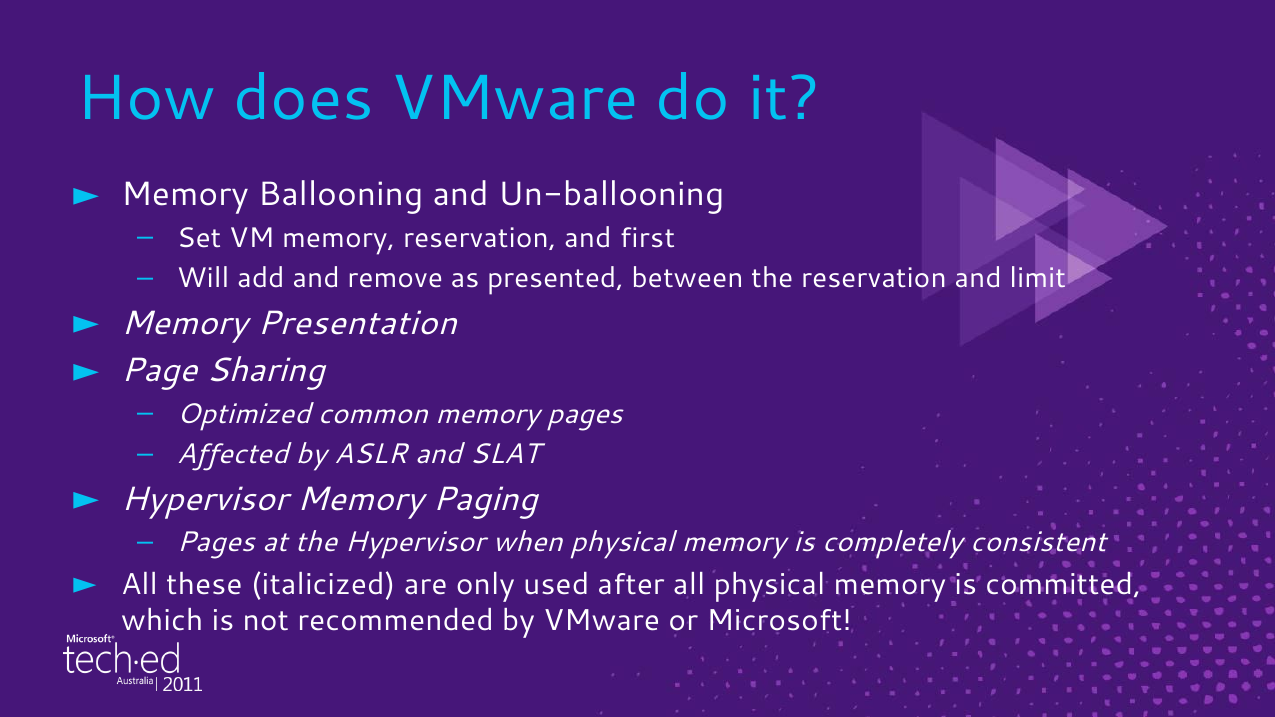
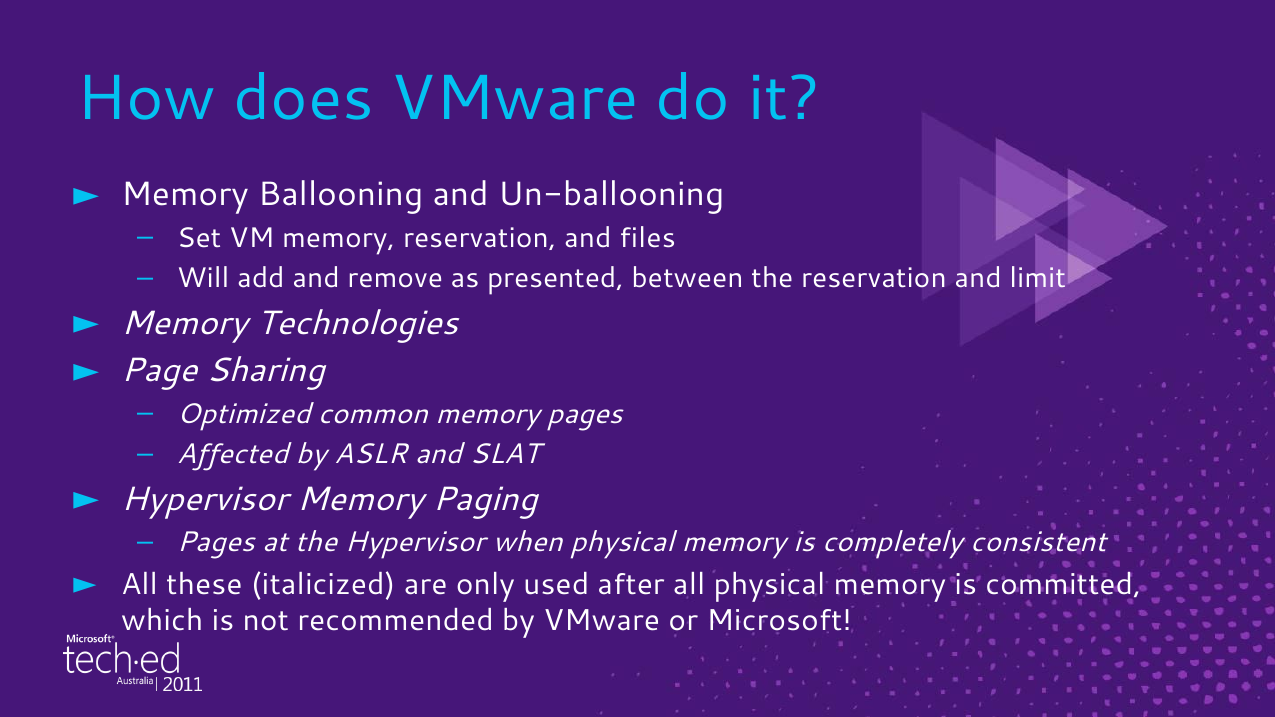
first: first -> files
Presentation: Presentation -> Technologies
